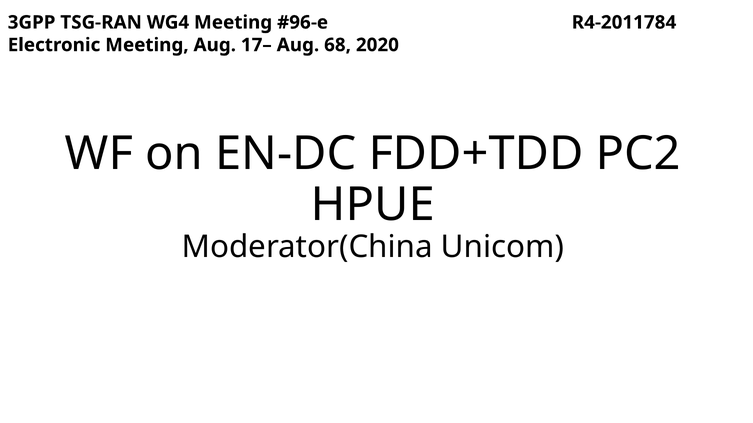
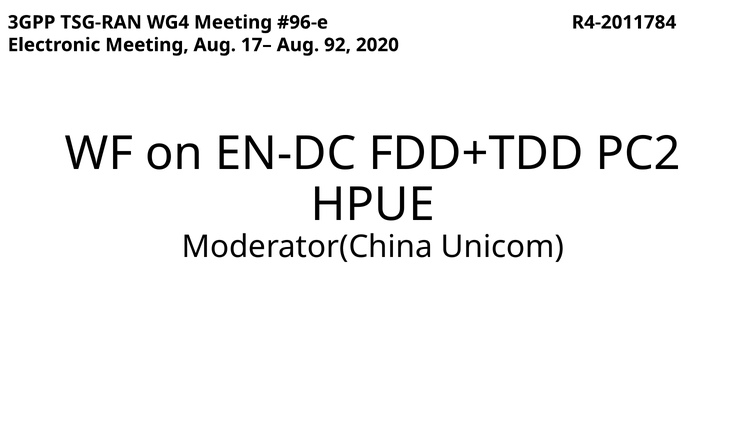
68: 68 -> 92
